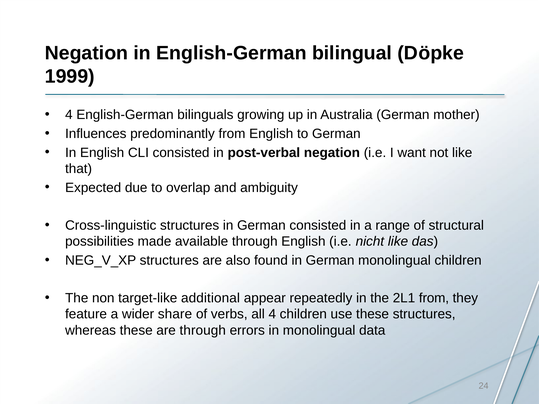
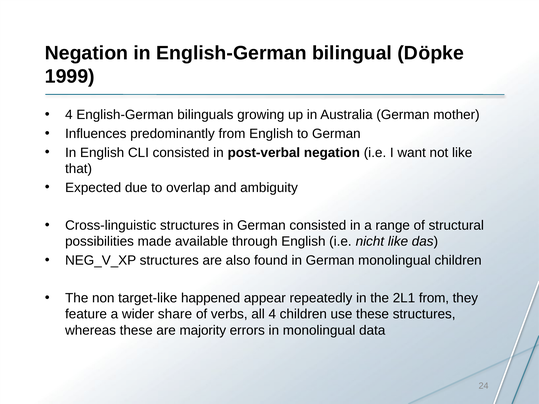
additional: additional -> happened
are through: through -> majority
